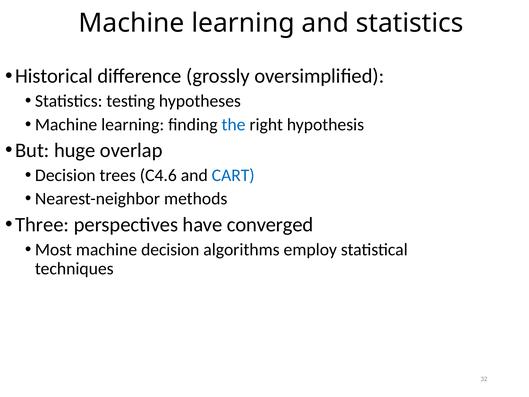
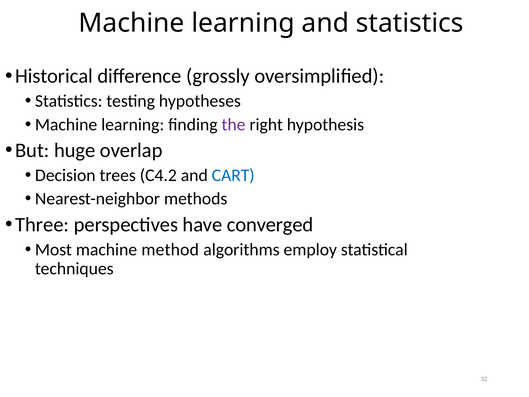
the colour: blue -> purple
C4.6: C4.6 -> C4.2
machine decision: decision -> method
